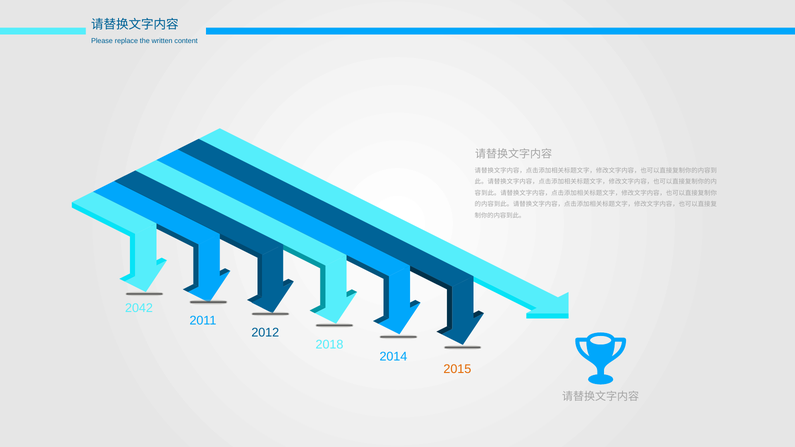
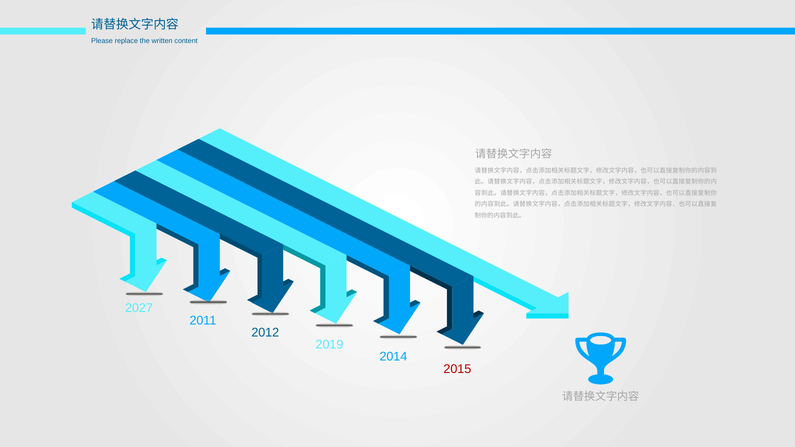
2042: 2042 -> 2027
2018: 2018 -> 2019
2015 colour: orange -> red
